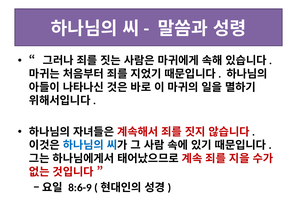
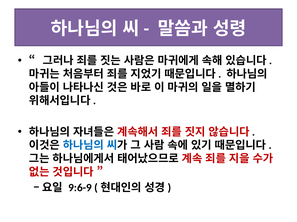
8:6-9: 8:6-9 -> 9:6-9
